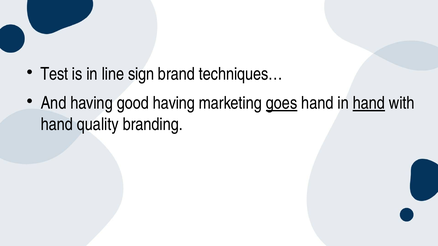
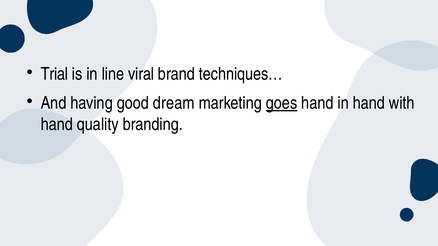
Test: Test -> Trial
sign: sign -> viral
good having: having -> dream
hand at (369, 103) underline: present -> none
